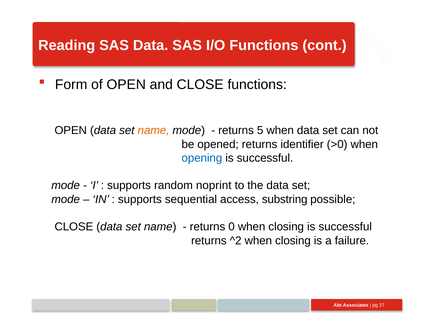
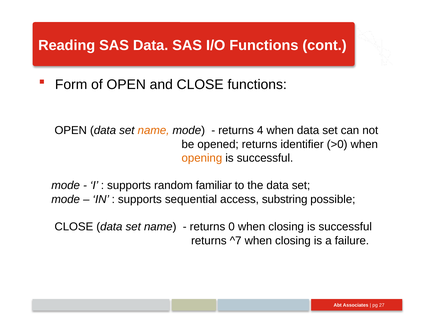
5: 5 -> 4
opening colour: blue -> orange
noprint: noprint -> familiar
^2: ^2 -> ^7
